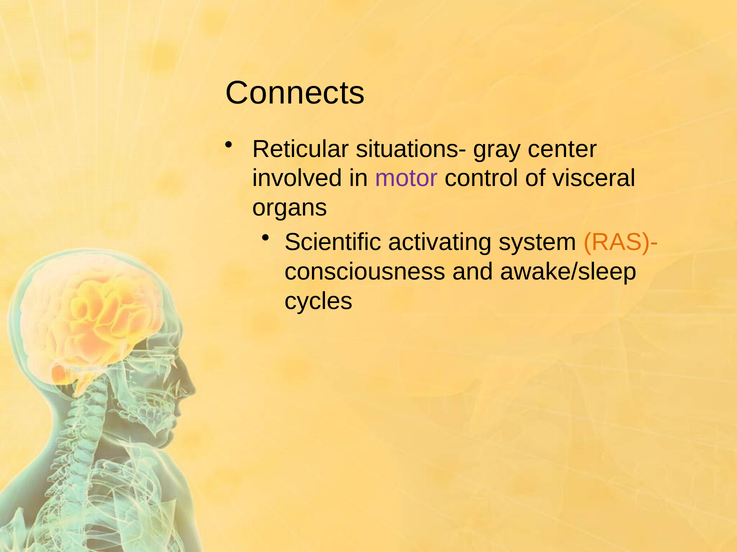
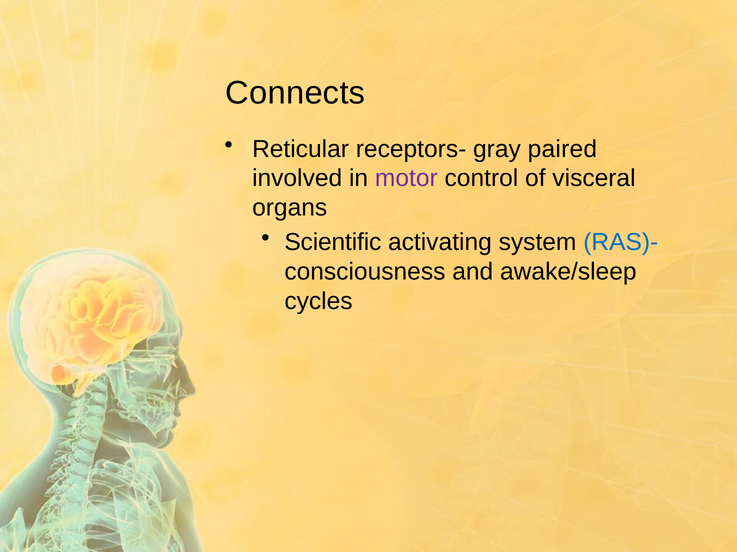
situations-: situations- -> receptors-
center: center -> paired
RAS)- colour: orange -> blue
